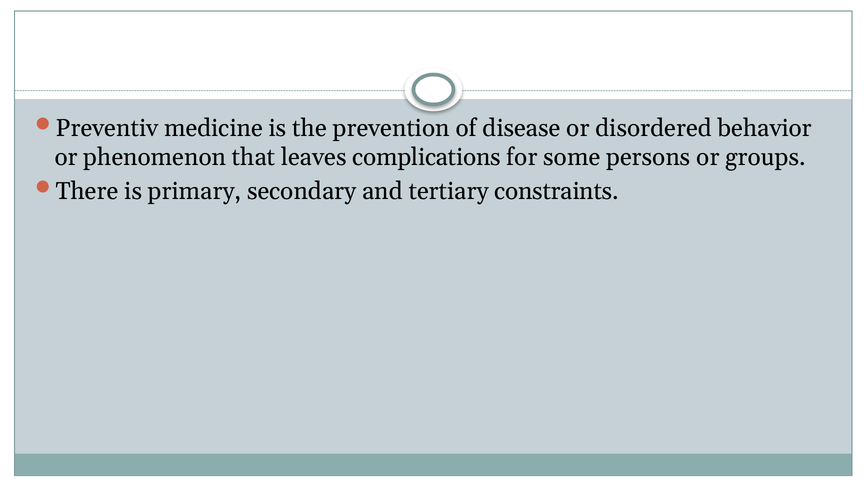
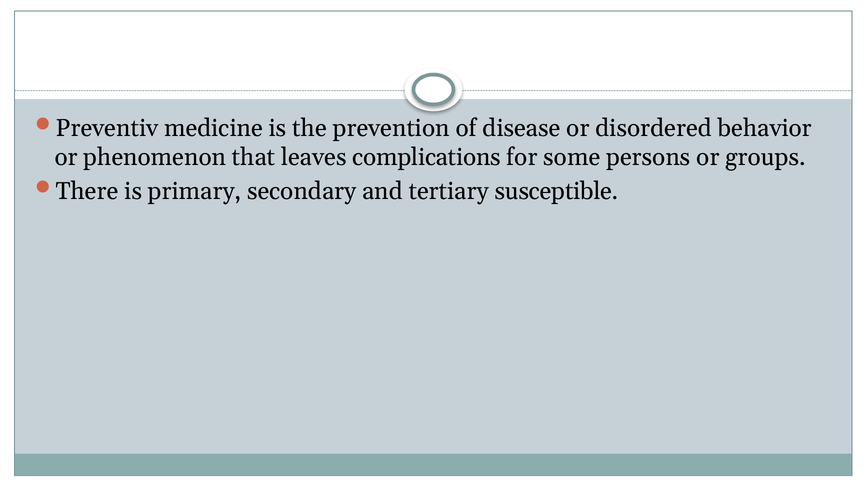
constraints: constraints -> susceptible
